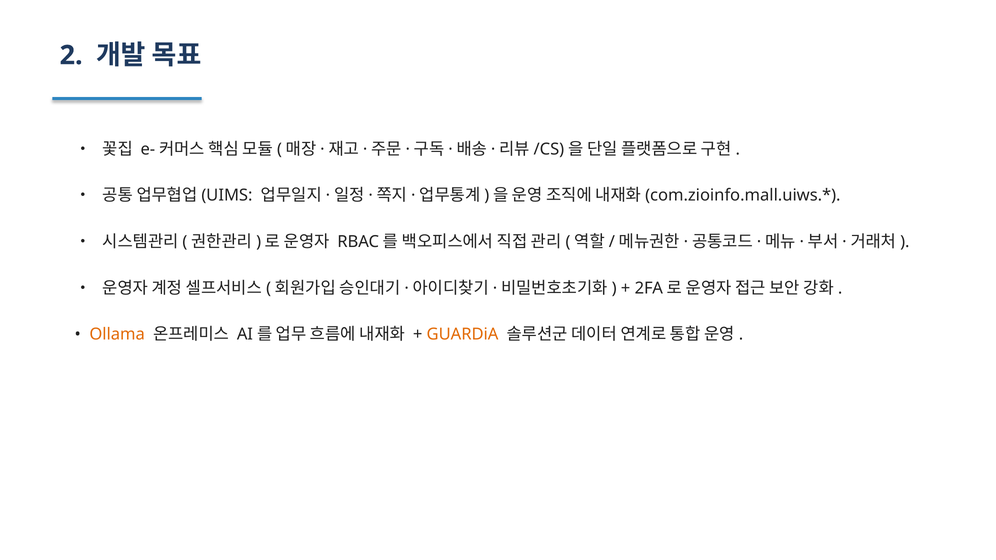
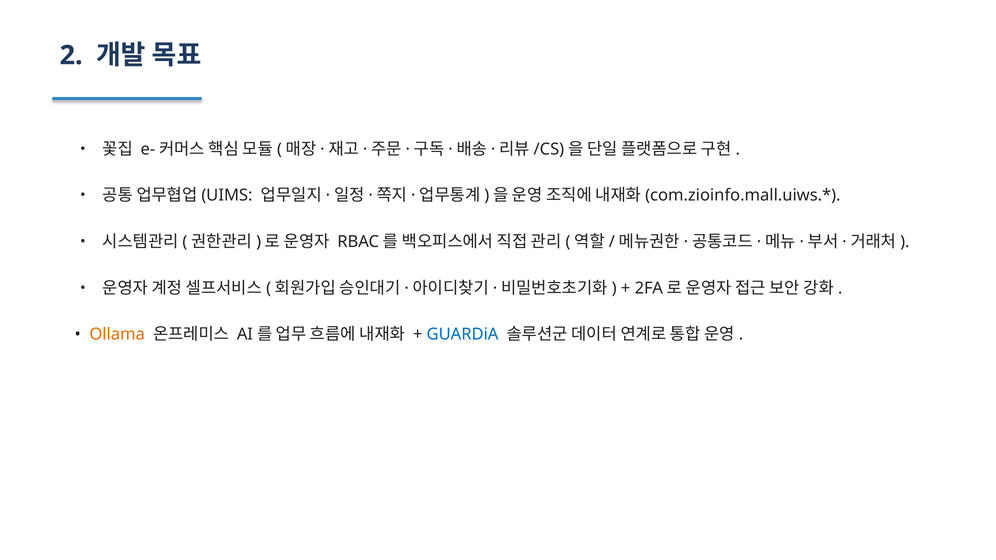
GUARDiA colour: orange -> blue
